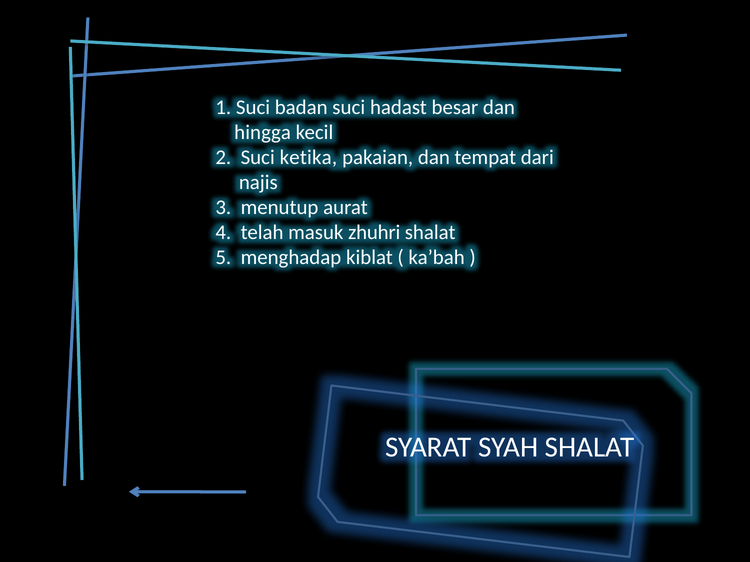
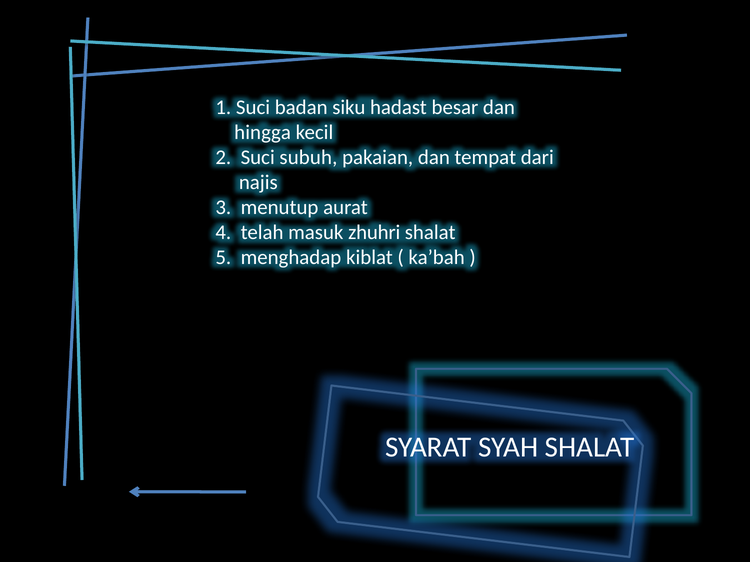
badan suci: suci -> siku
ketika: ketika -> subuh
